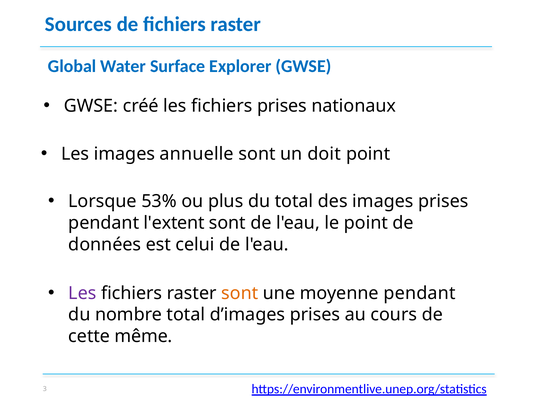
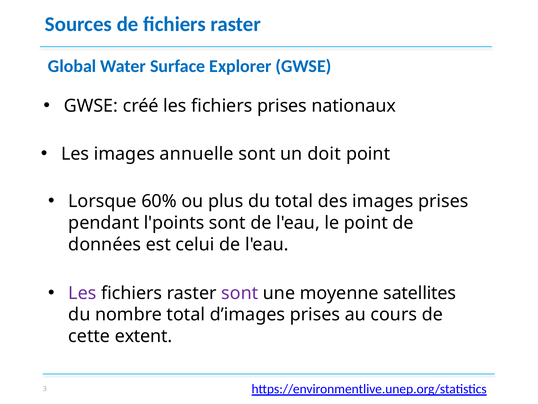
53%: 53% -> 60%
l'extent: l'extent -> l'points
sont at (240, 293) colour: orange -> purple
moyenne pendant: pendant -> satellites
même: même -> extent
